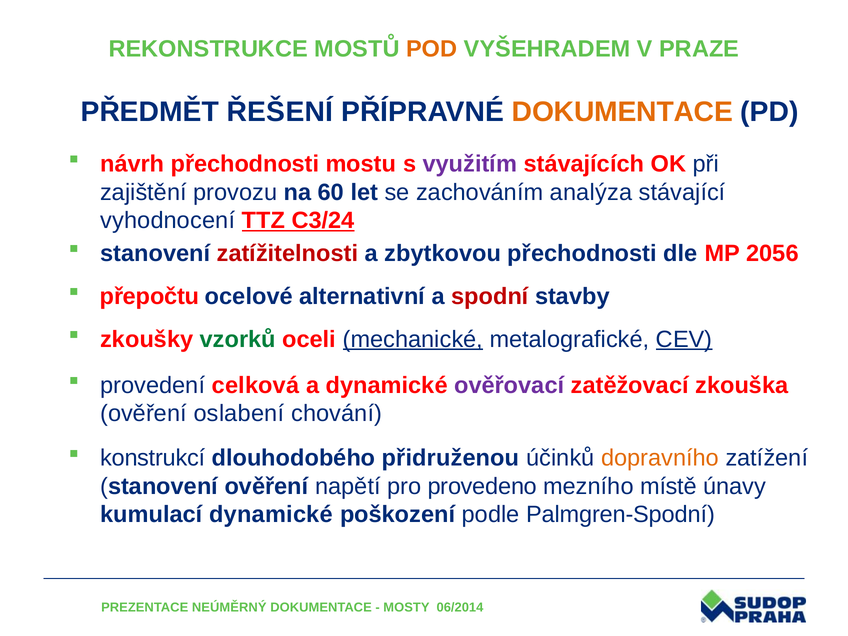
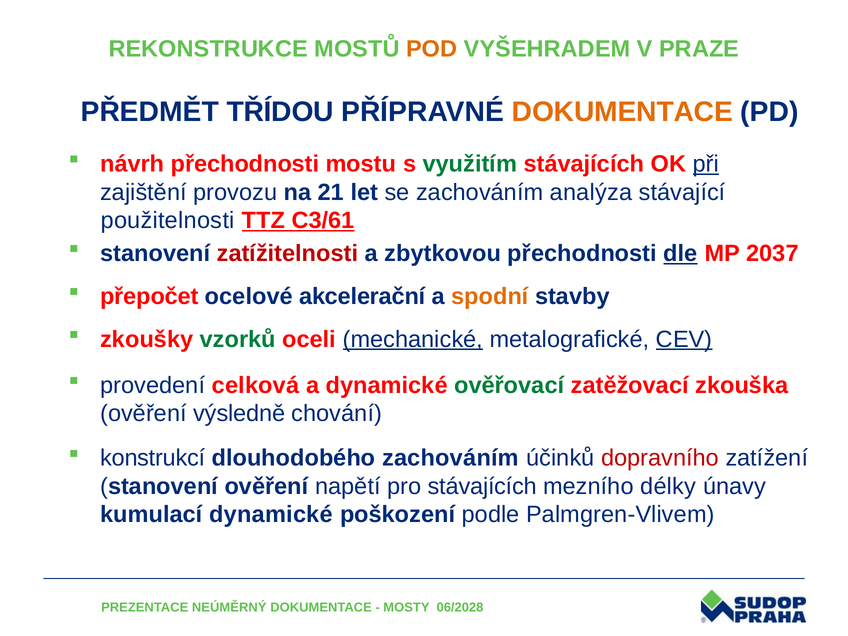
ŘEŠENÍ: ŘEŠENÍ -> TŘÍDOU
využitím colour: purple -> green
při underline: none -> present
60: 60 -> 21
vyhodnocení: vyhodnocení -> použitelnosti
C3/24: C3/24 -> C3/61
dle underline: none -> present
2056: 2056 -> 2037
přepočtu: přepočtu -> přepočet
alternativní: alternativní -> akcelerační
spodní colour: red -> orange
ověřovací colour: purple -> green
oslabení: oslabení -> výsledně
dlouhodobého přidruženou: přidruženou -> zachováním
dopravního colour: orange -> red
pro provedeno: provedeno -> stávajících
místě: místě -> délky
Palmgren-Spodní: Palmgren-Spodní -> Palmgren-Vlivem
06/2014: 06/2014 -> 06/2028
